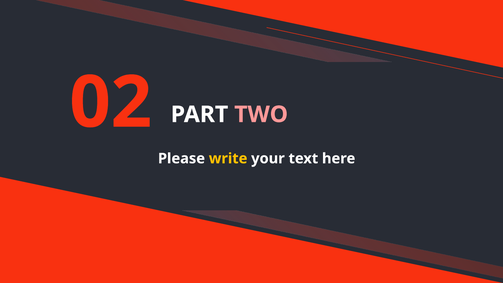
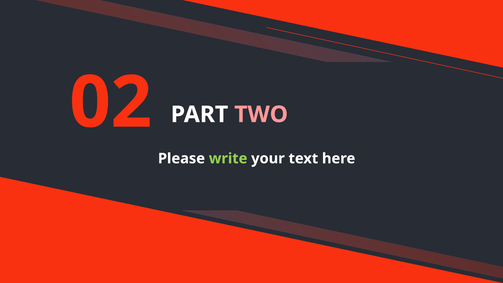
write colour: yellow -> light green
